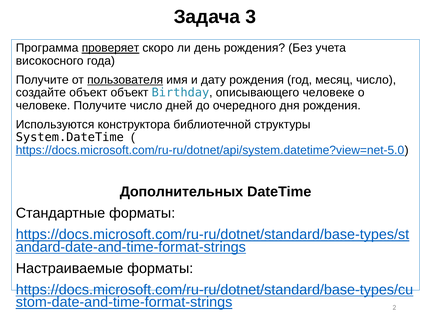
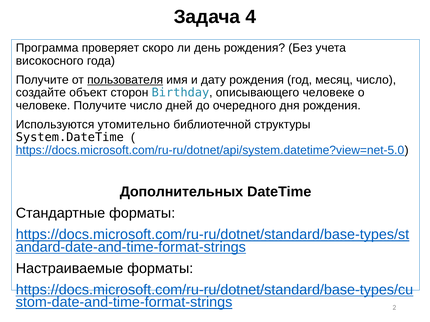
3: 3 -> 4
проверяет underline: present -> none
объект объект: объект -> сторон
конструктора: конструктора -> утомительно
